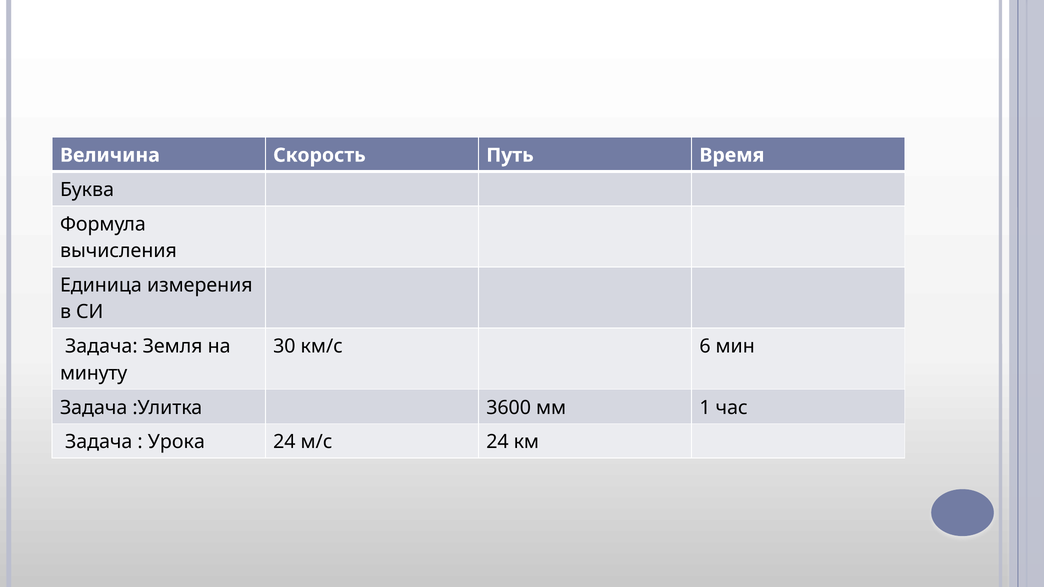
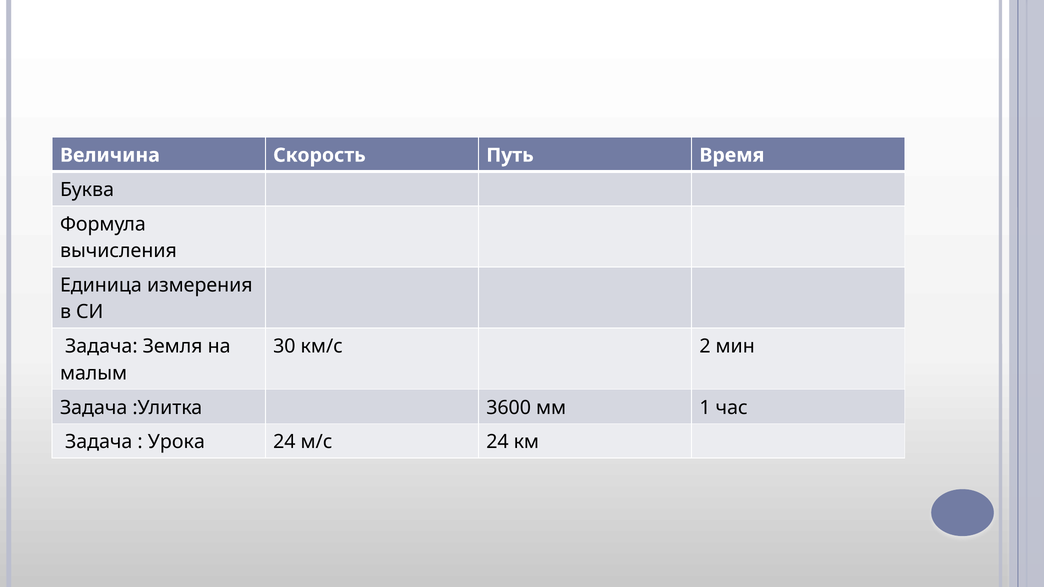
6: 6 -> 2
минуту: минуту -> малым
